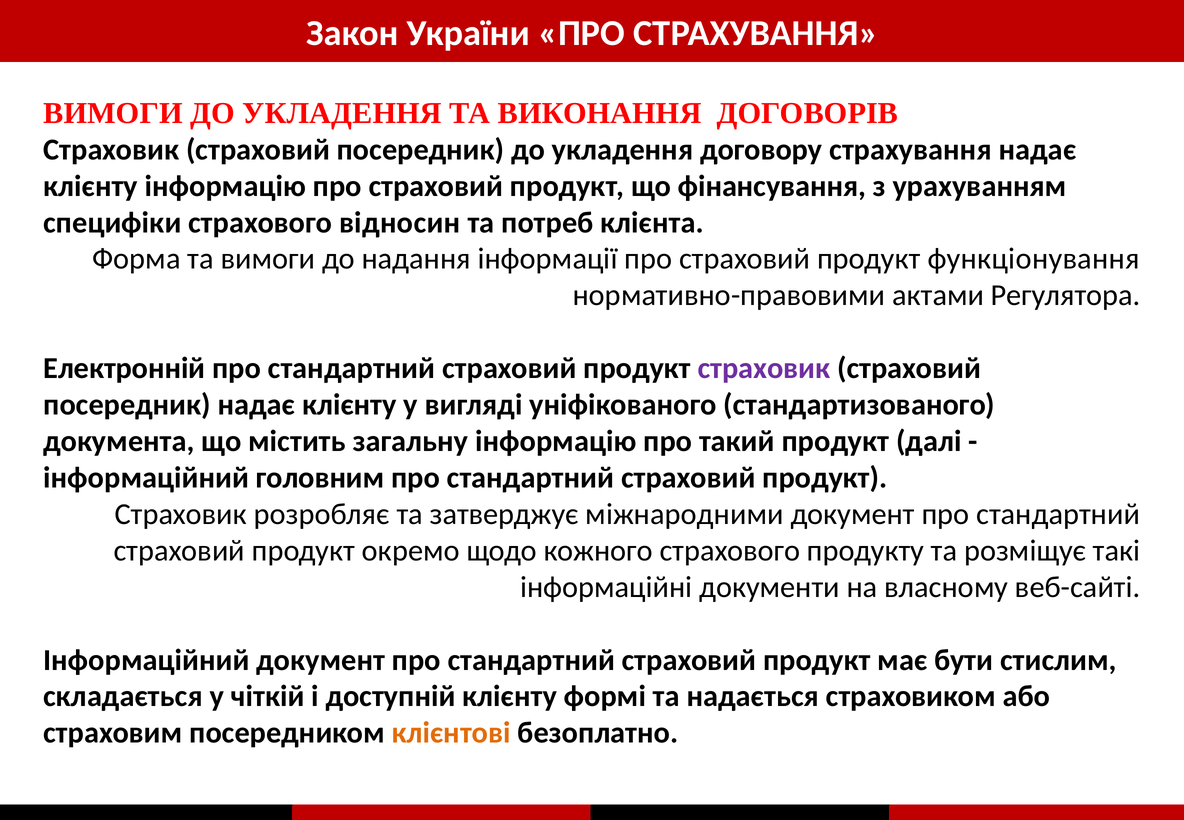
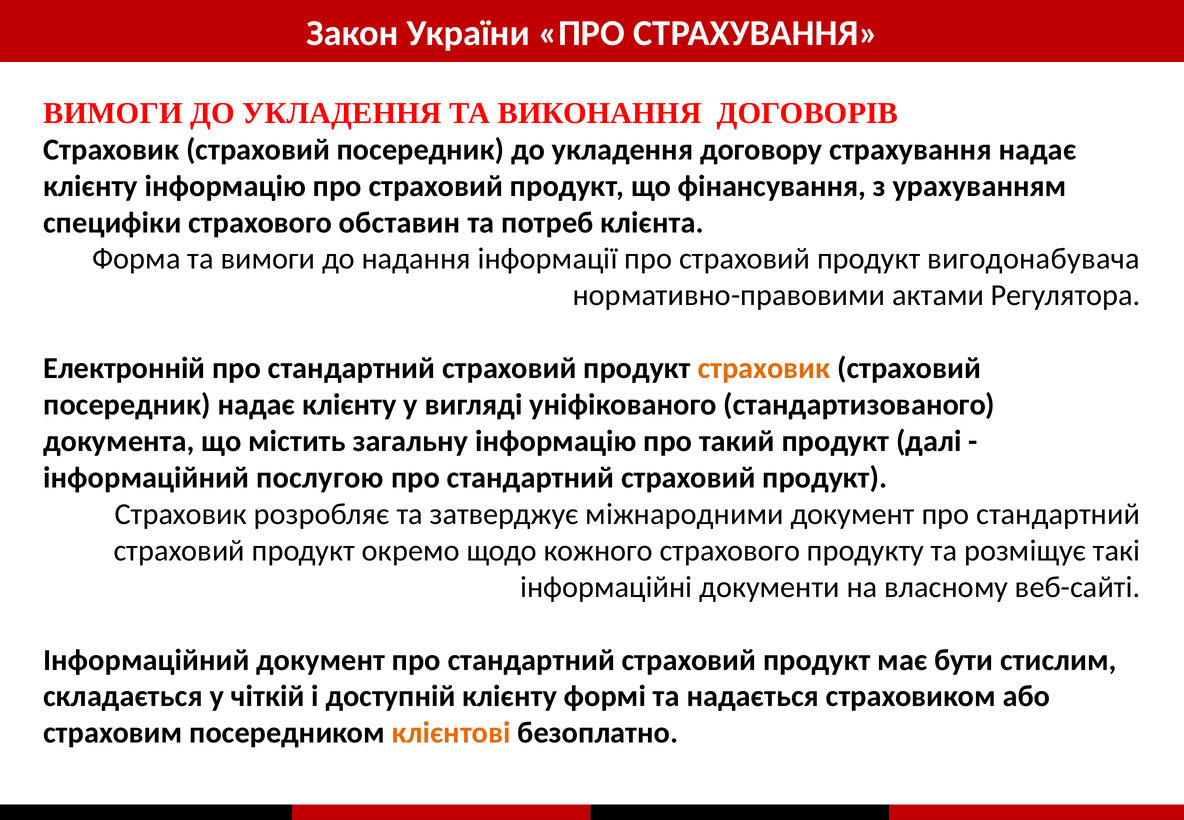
відносин: відносин -> обставин
функціонування: функціонування -> вигодонабувача
страховик at (764, 368) colour: purple -> orange
головним: головним -> послугою
